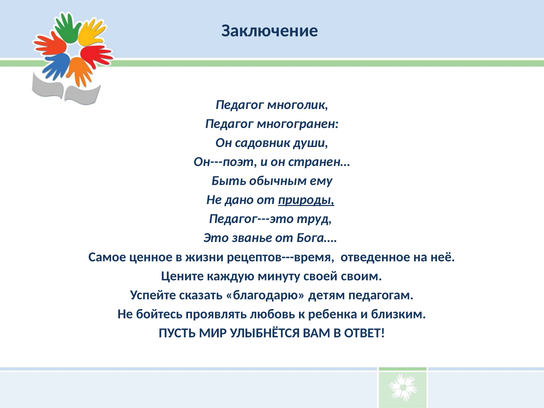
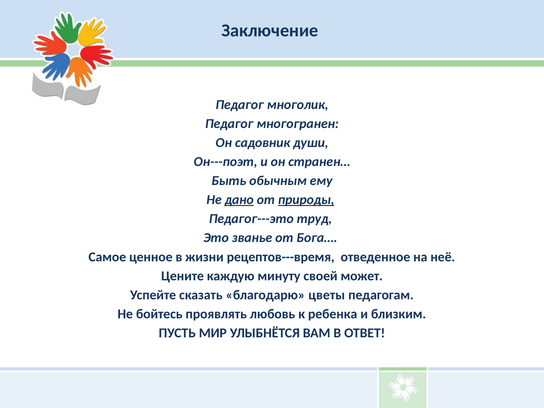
дано underline: none -> present
своим: своим -> может
детям: детям -> цветы
